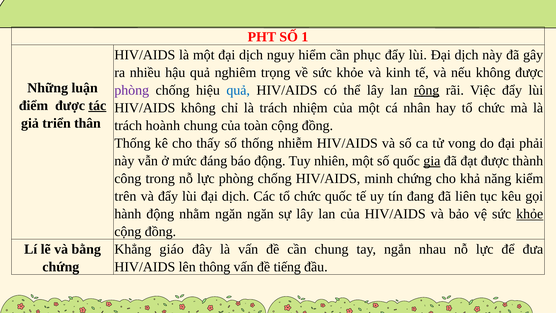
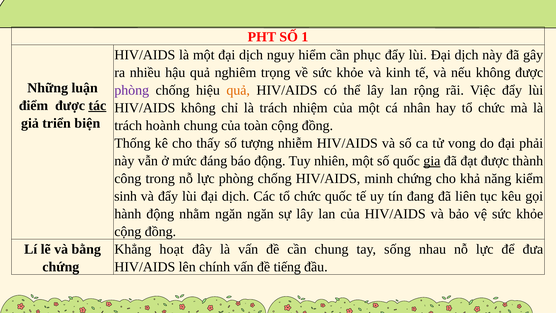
quả at (238, 90) colour: blue -> orange
rộng underline: present -> none
thân: thân -> biện
số thống: thống -> tượng
trên: trên -> sinh
khỏe at (530, 214) underline: present -> none
giáo: giáo -> hoạt
ngắn: ngắn -> sống
thông: thông -> chính
